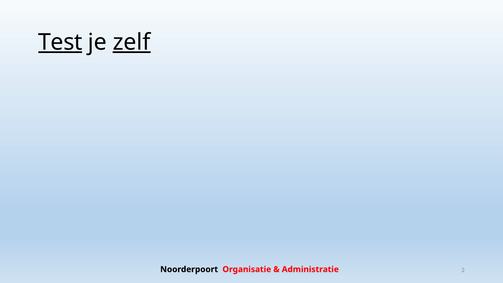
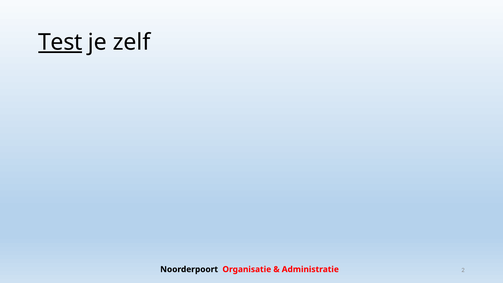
zelf underline: present -> none
